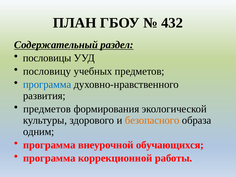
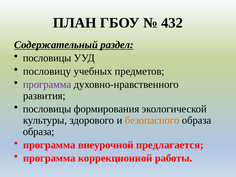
программа at (47, 84) colour: blue -> purple
предметов at (47, 109): предметов -> пословицы
одним at (39, 132): одним -> образа
обучающихся: обучающихся -> предлагается
